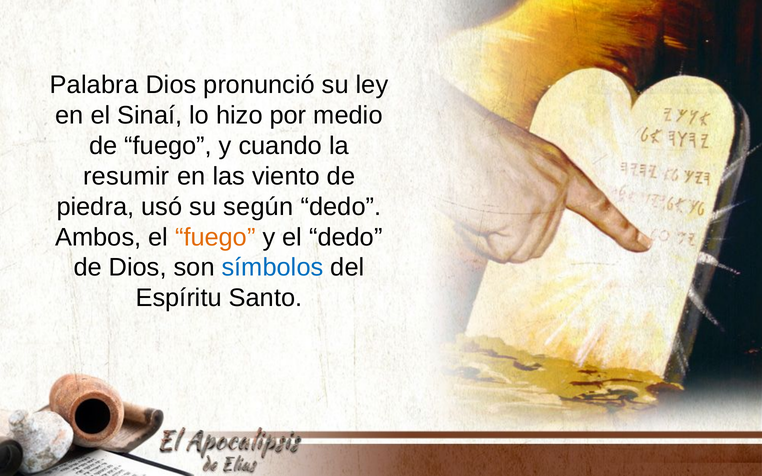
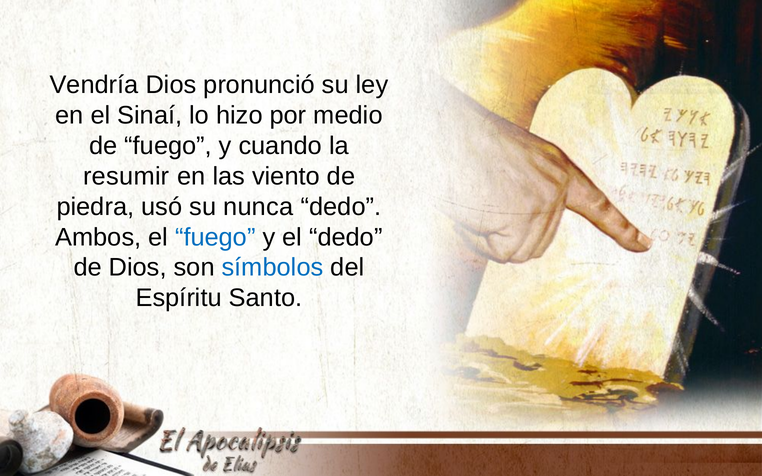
Palabra: Palabra -> Vendría
según: según -> nunca
fuego at (215, 237) colour: orange -> blue
